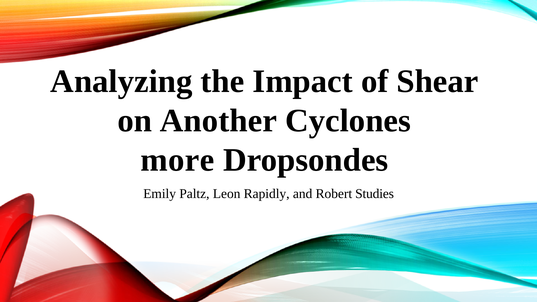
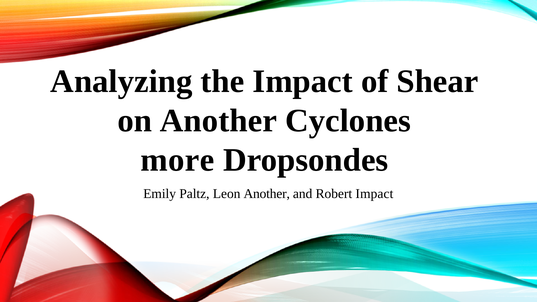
Leon Rapidly: Rapidly -> Another
Robert Studies: Studies -> Impact
